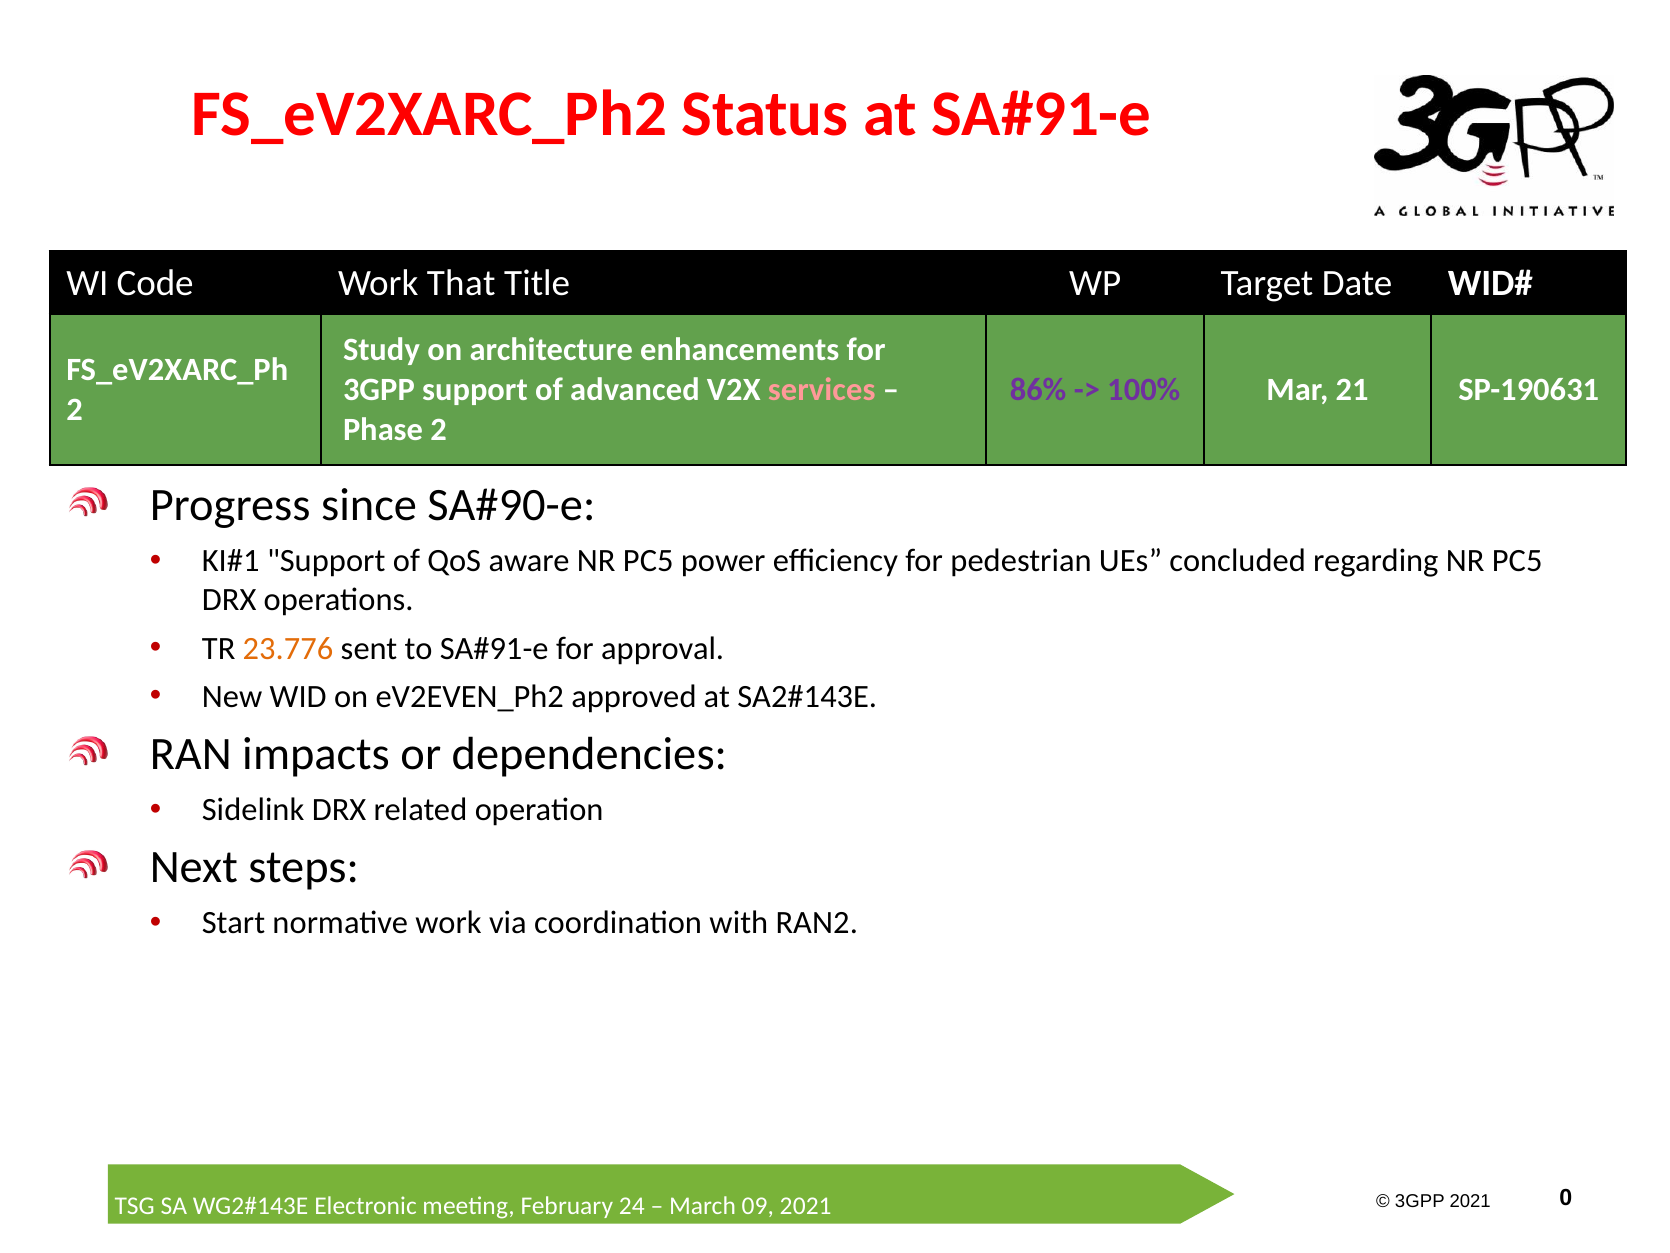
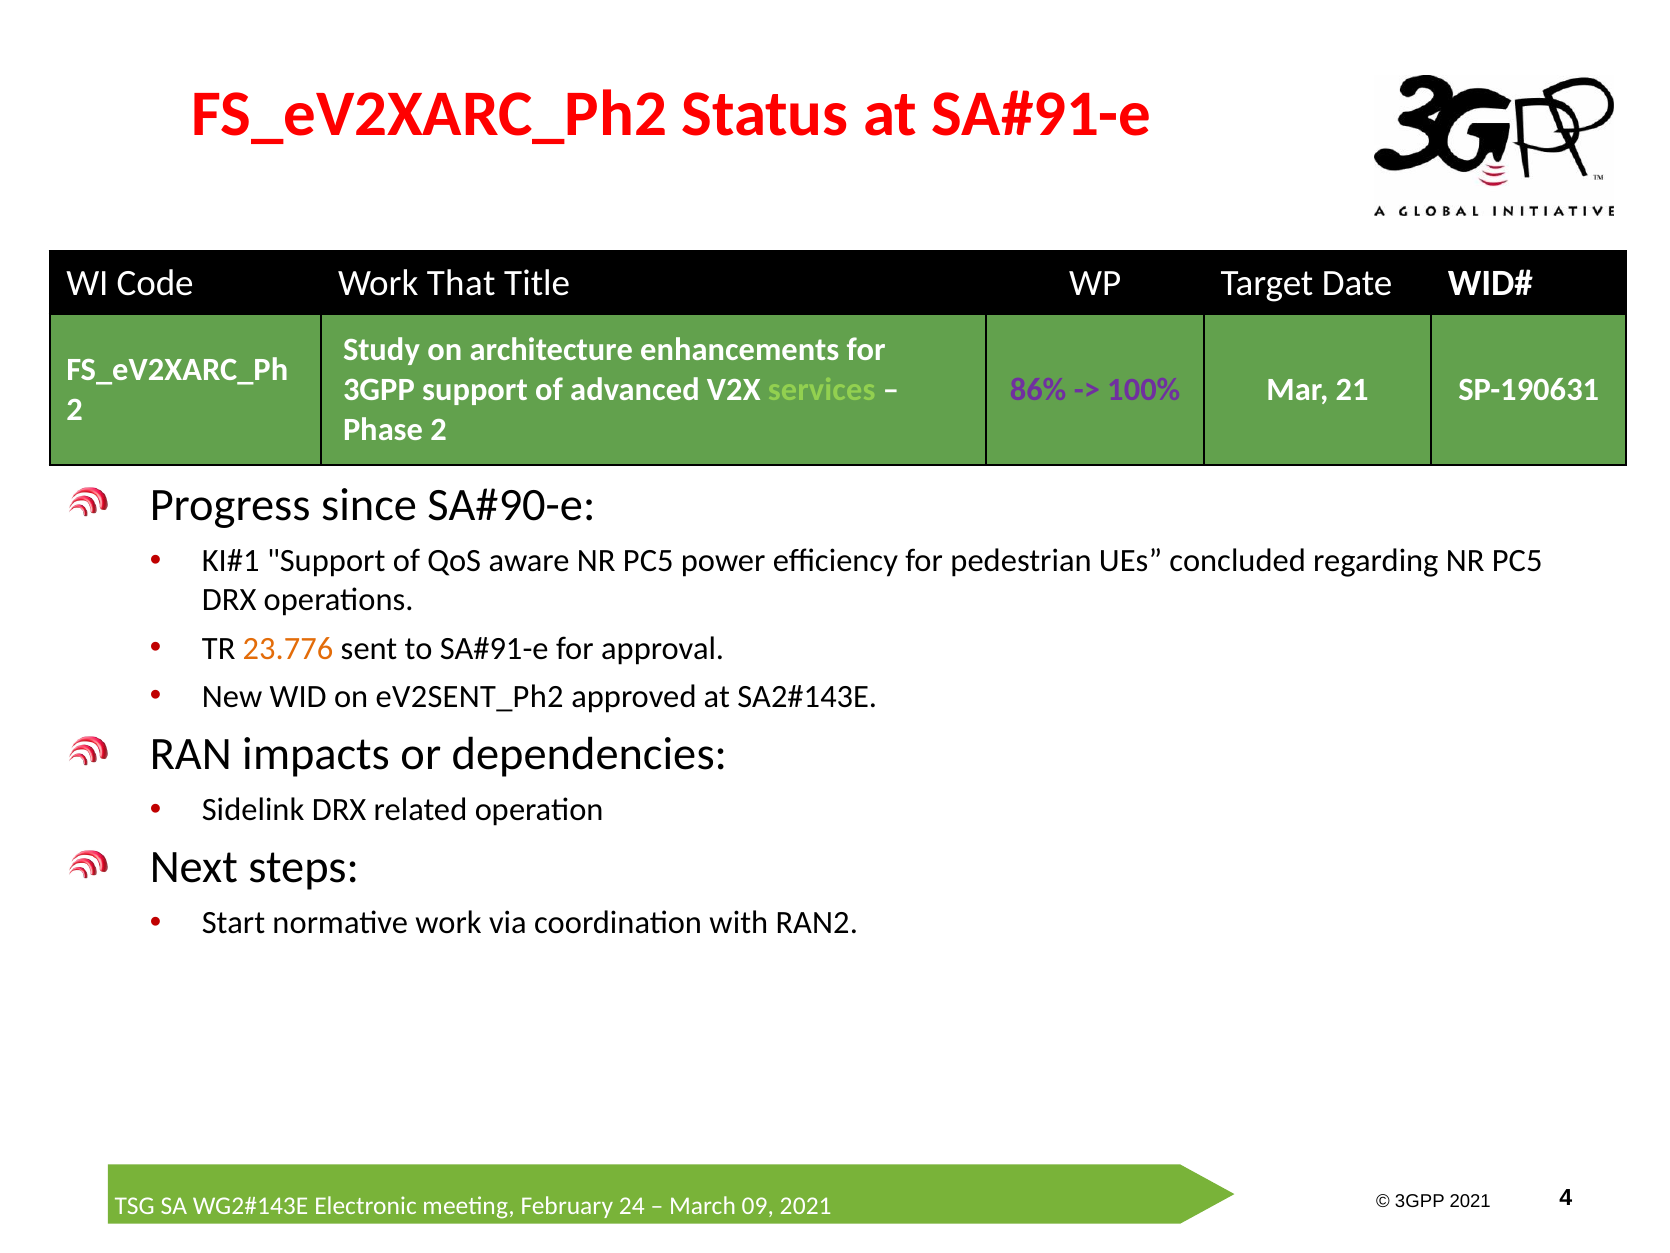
services colour: pink -> light green
eV2EVEN_Ph2: eV2EVEN_Ph2 -> eV2SENT_Ph2
0: 0 -> 4
